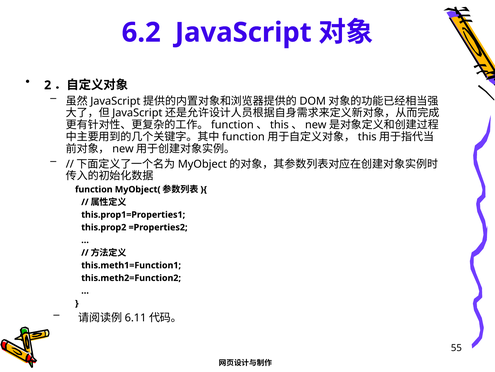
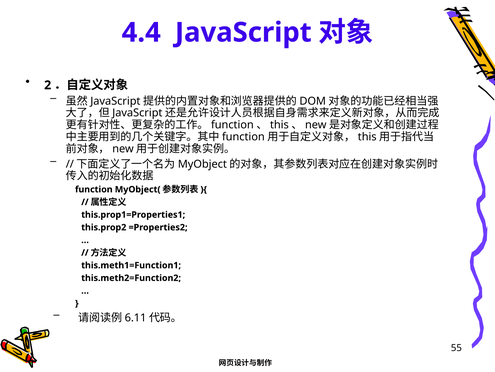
6.2: 6.2 -> 4.4
